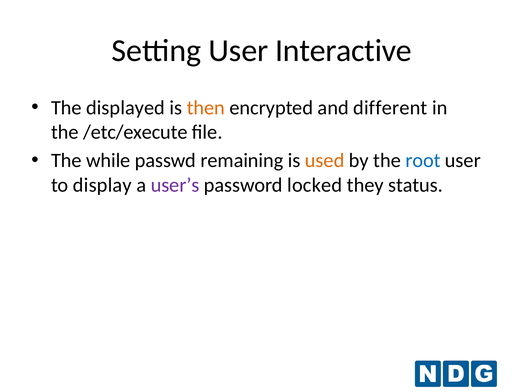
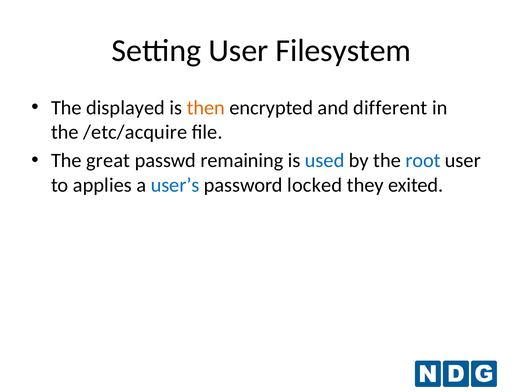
Interactive: Interactive -> Filesystem
/etc/execute: /etc/execute -> /etc/acquire
while: while -> great
used colour: orange -> blue
display: display -> applies
user’s colour: purple -> blue
status: status -> exited
